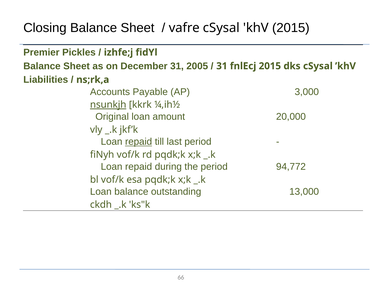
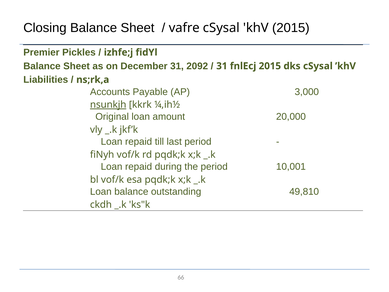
2005: 2005 -> 2092
repaid at (139, 142) underline: present -> none
94,772: 94,772 -> 10,001
13,000: 13,000 -> 49,810
